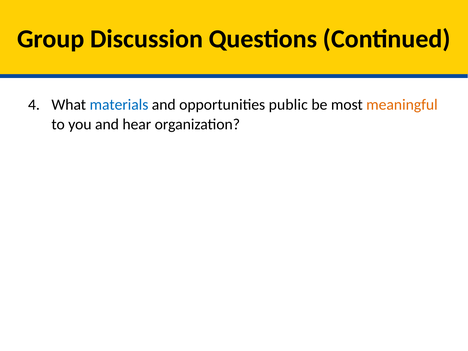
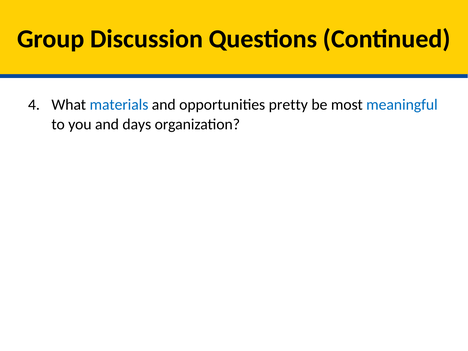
public: public -> pretty
meaningful colour: orange -> blue
hear: hear -> days
